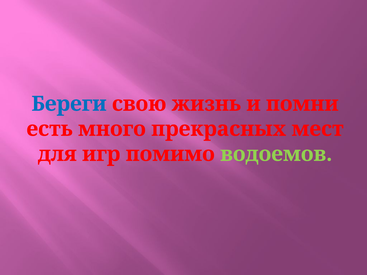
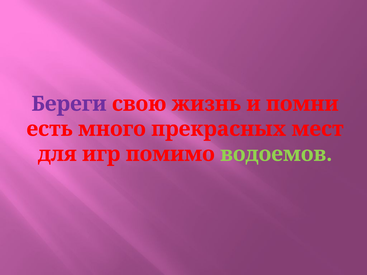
Береги colour: blue -> purple
